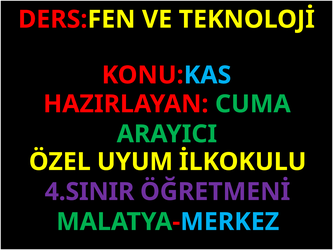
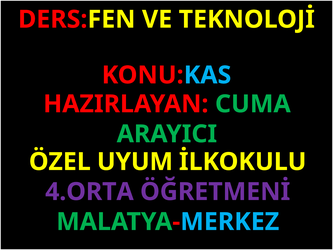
4.SINIR: 4.SINIR -> 4.ORTA
